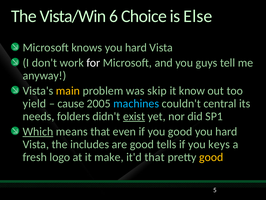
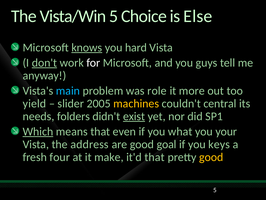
Vista/Win 6: 6 -> 5
knows underline: none -> present
don't underline: none -> present
main colour: yellow -> light blue
skip: skip -> role
know: know -> more
cause: cause -> slider
machines colour: light blue -> yellow
you good: good -> what
hard at (226, 131): hard -> your
includes: includes -> address
tells: tells -> goal
logo: logo -> four
